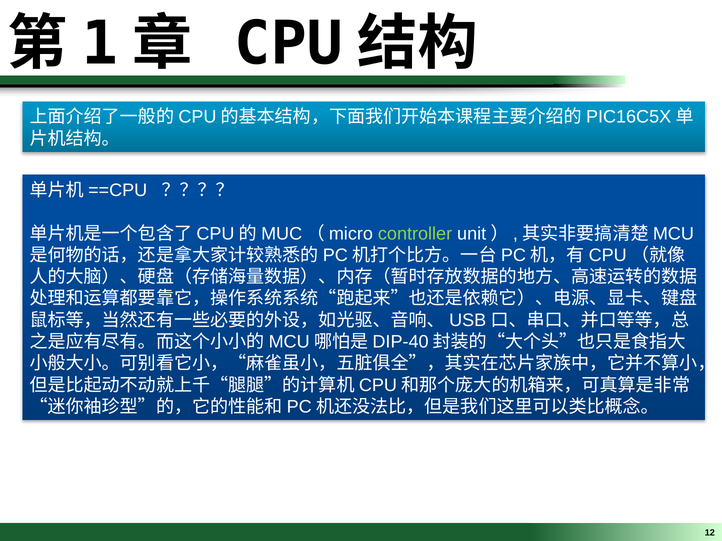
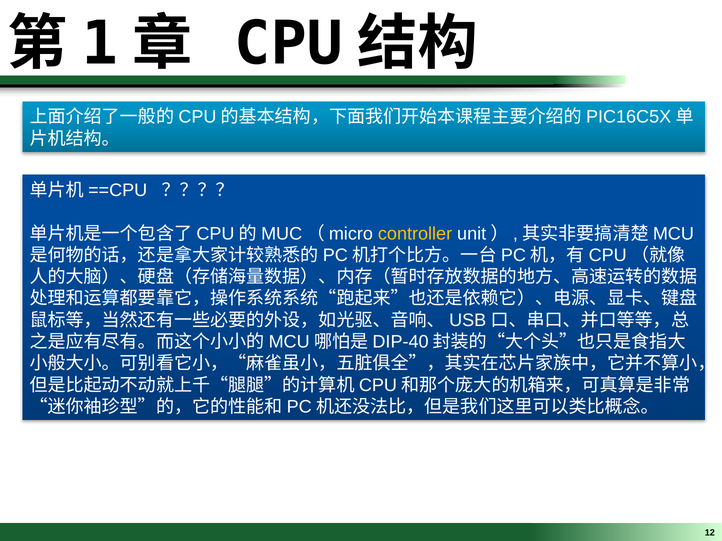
controller colour: light green -> yellow
